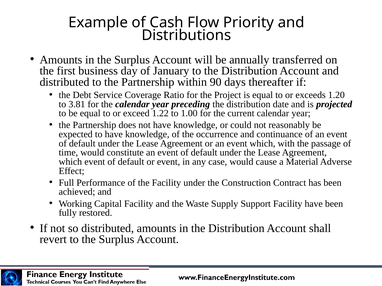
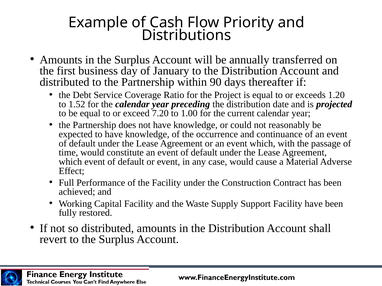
3.81: 3.81 -> 1.52
1.22: 1.22 -> 7.20
